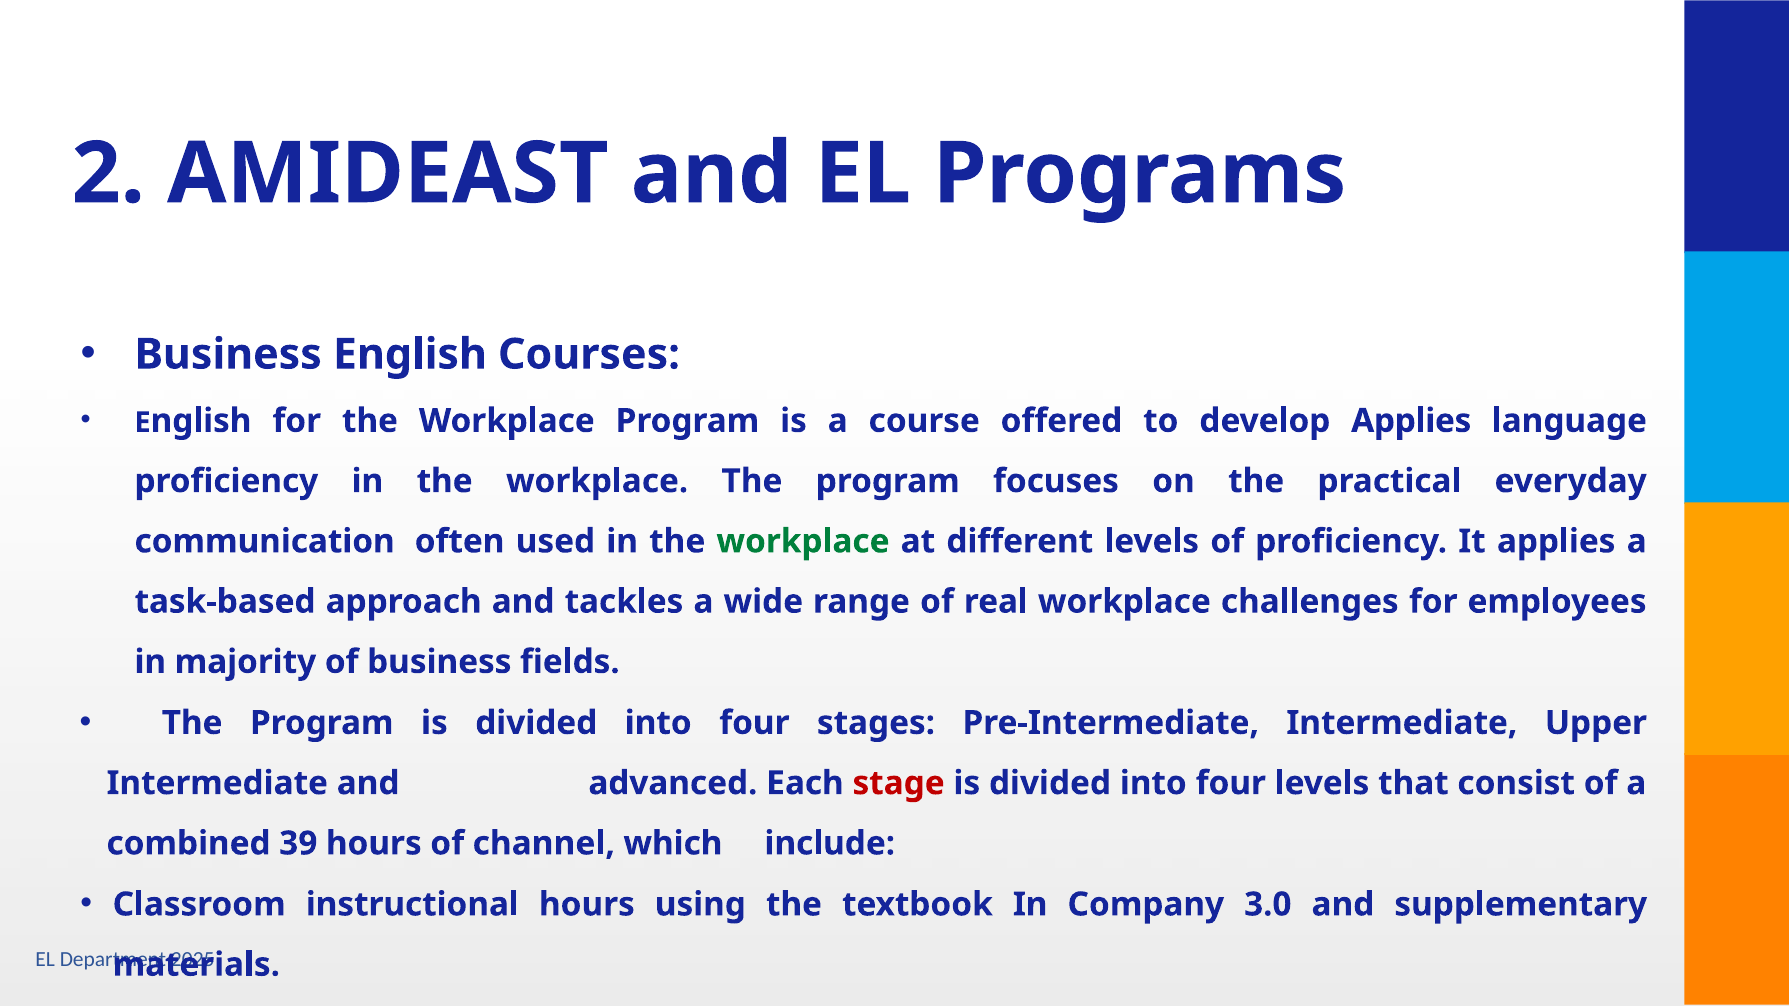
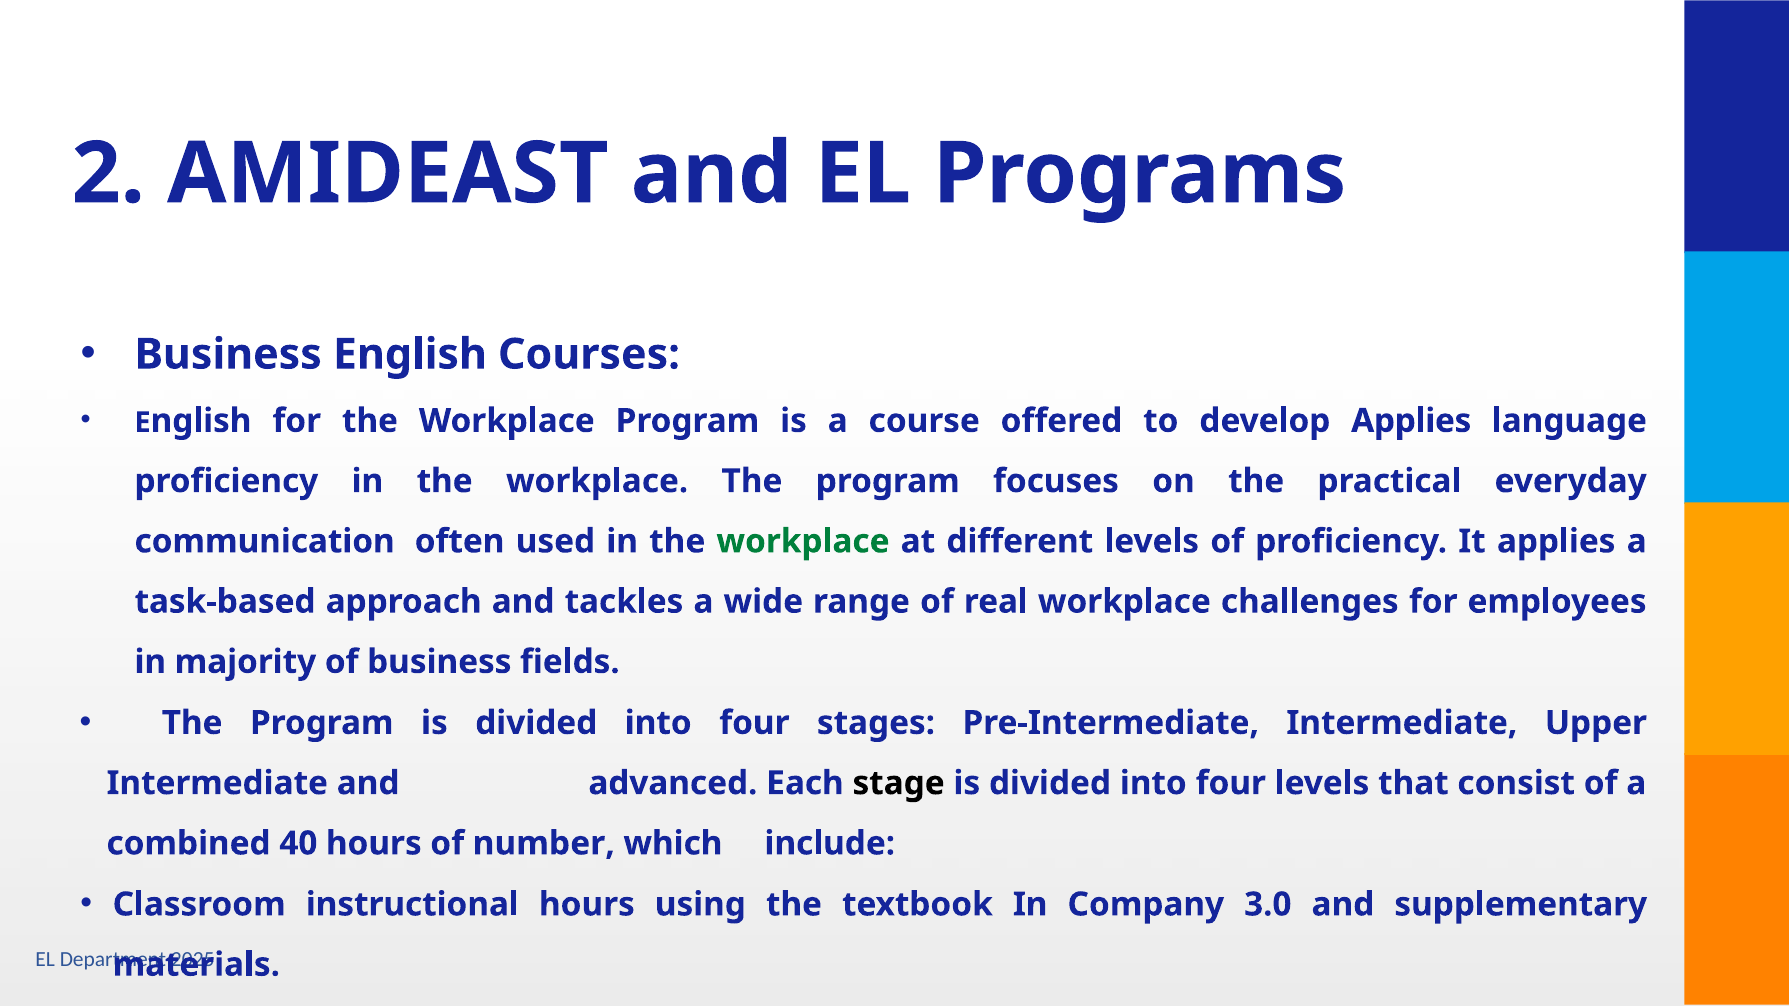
stage colour: red -> black
39: 39 -> 40
channel: channel -> number
